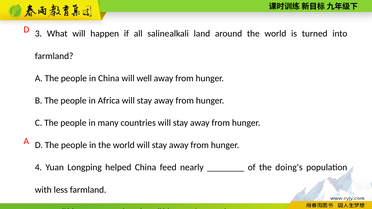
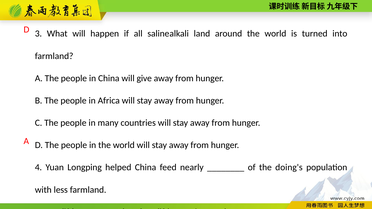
well: well -> give
